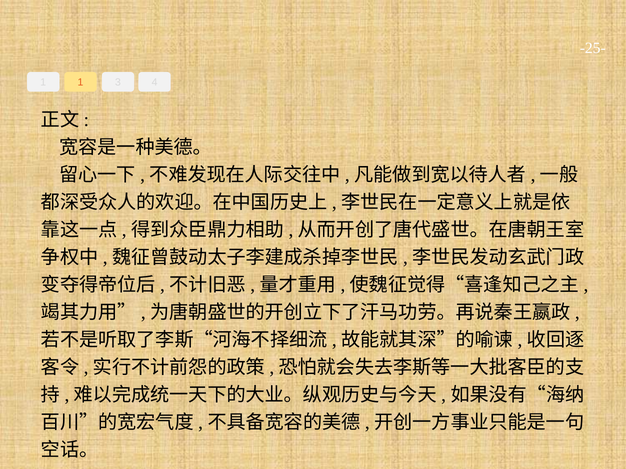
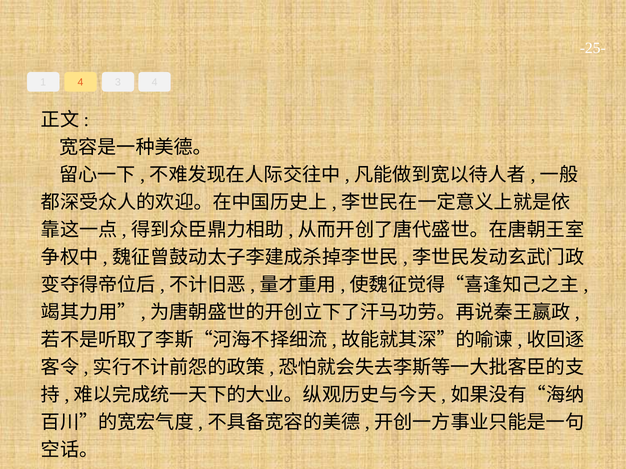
1 1: 1 -> 4
